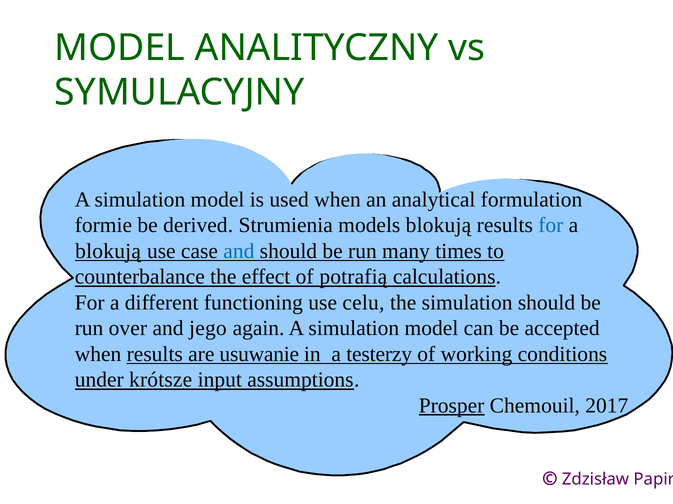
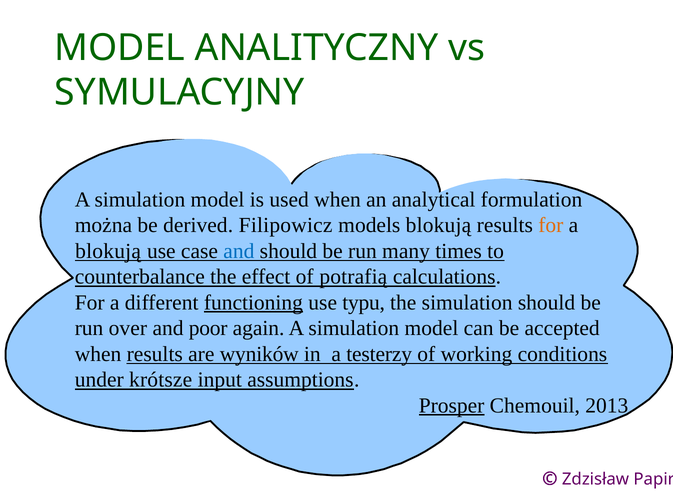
formie: formie -> można
Strumienia: Strumienia -> Filipowicz
for at (551, 226) colour: blue -> orange
functioning underline: none -> present
celu: celu -> typu
jego: jego -> poor
usuwanie: usuwanie -> wyników
2017: 2017 -> 2013
